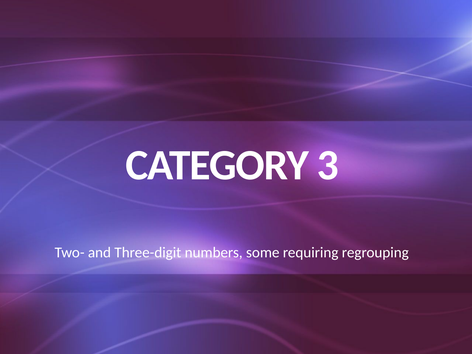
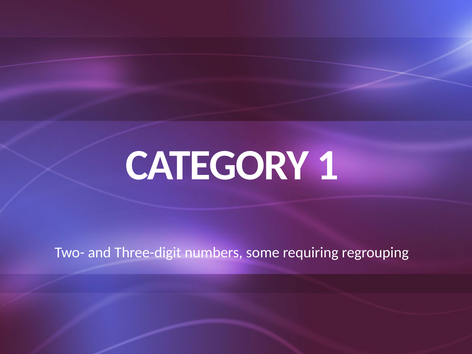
3: 3 -> 1
